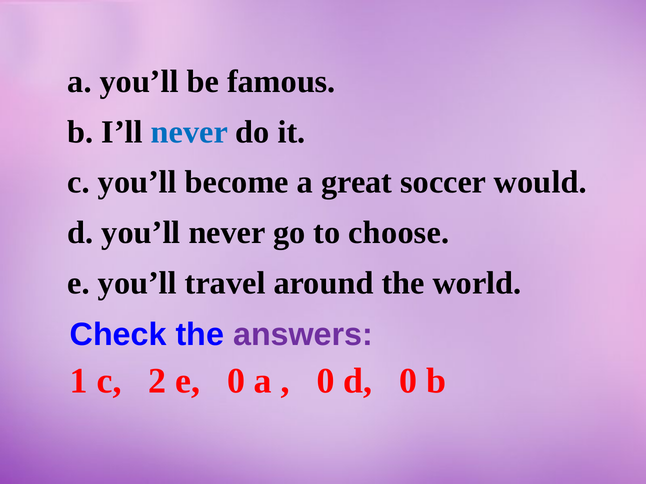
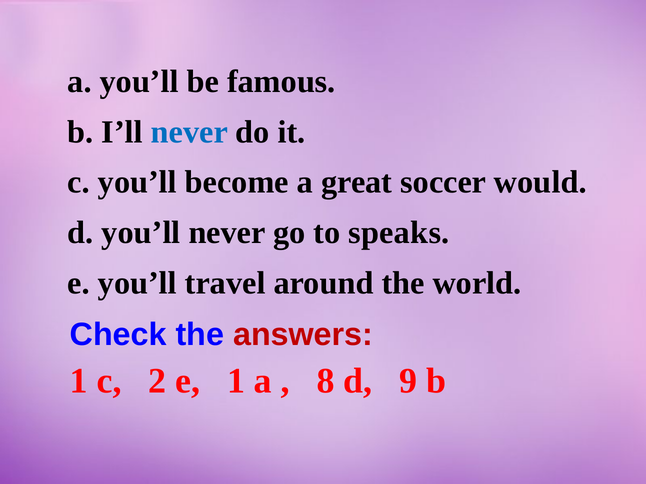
choose: choose -> speaks
answers colour: purple -> red
e 0: 0 -> 1
0 at (326, 381): 0 -> 8
d 0: 0 -> 9
